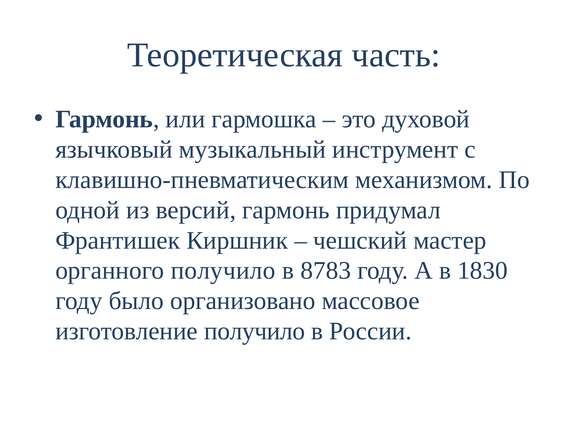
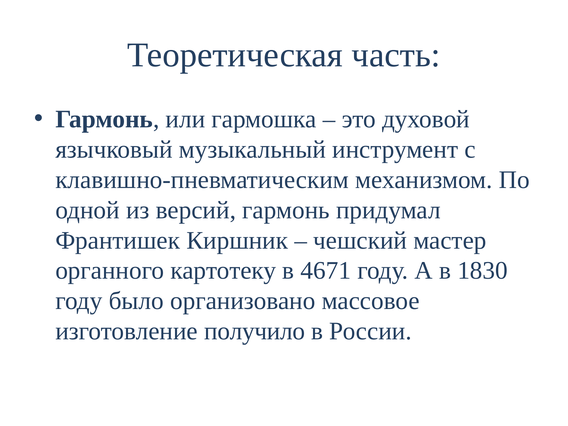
органного получило: получило -> картотеку
8783: 8783 -> 4671
